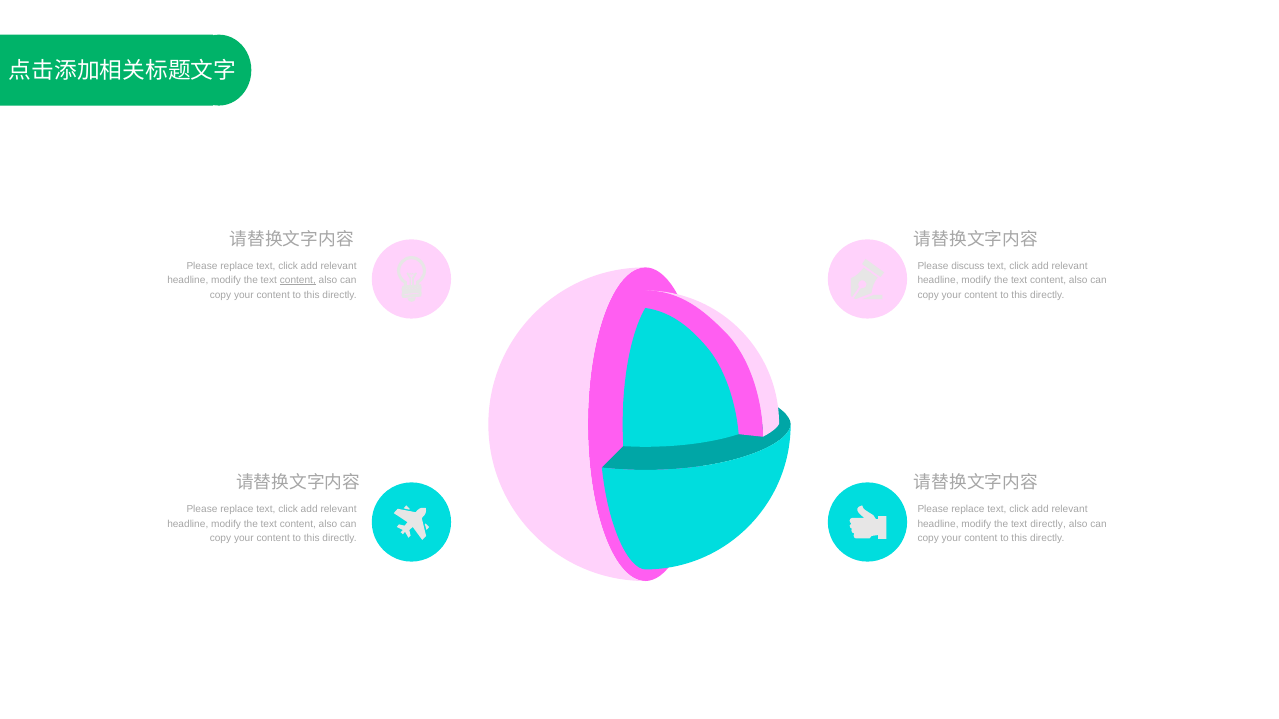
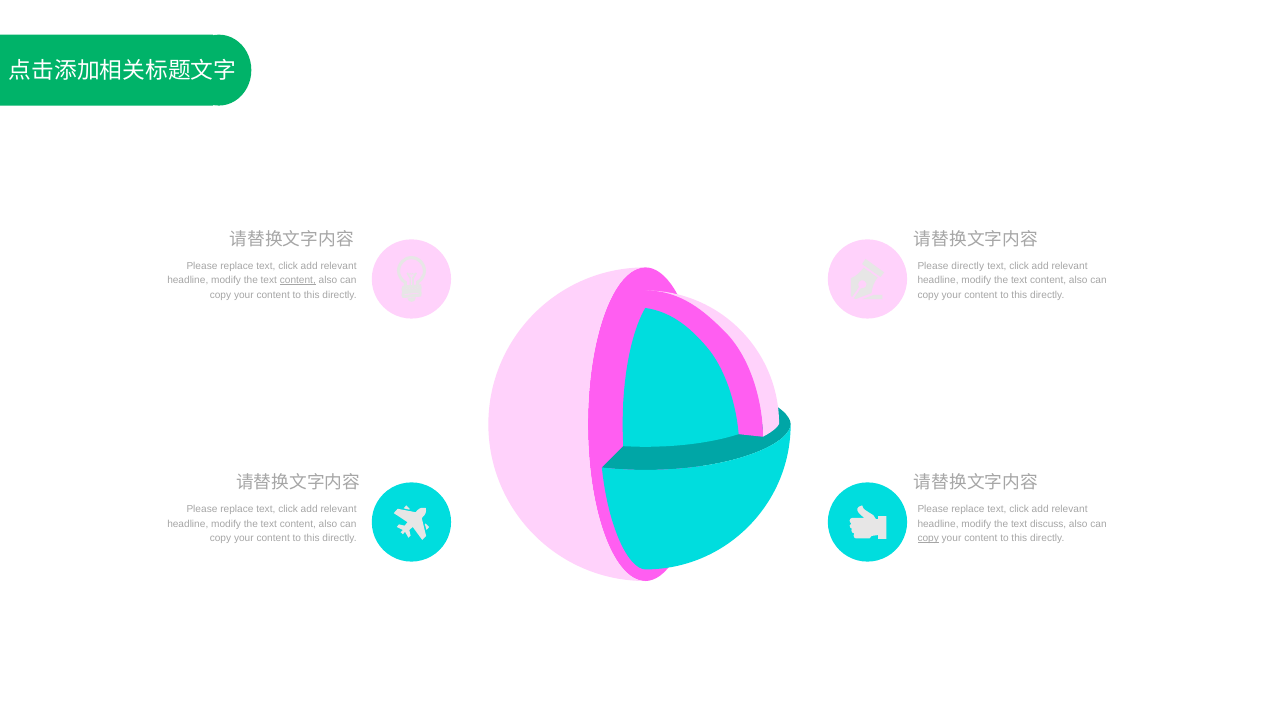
Please discuss: discuss -> directly
text directly: directly -> discuss
copy at (928, 539) underline: none -> present
